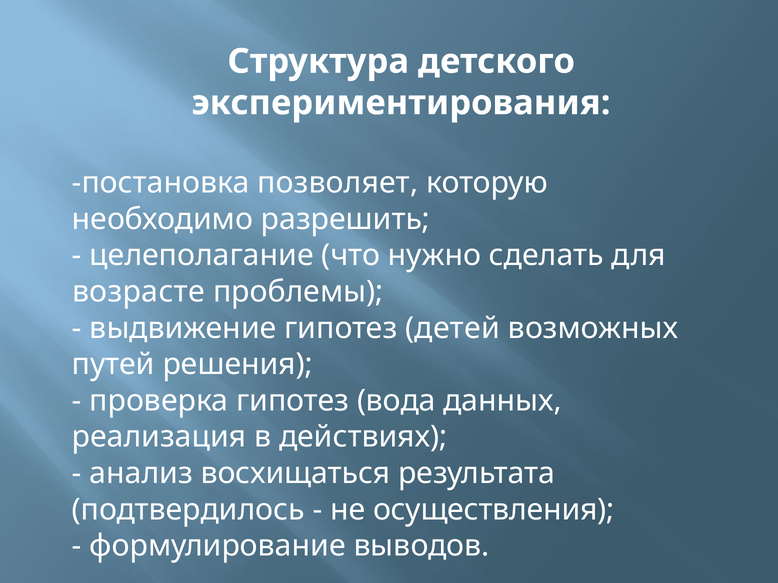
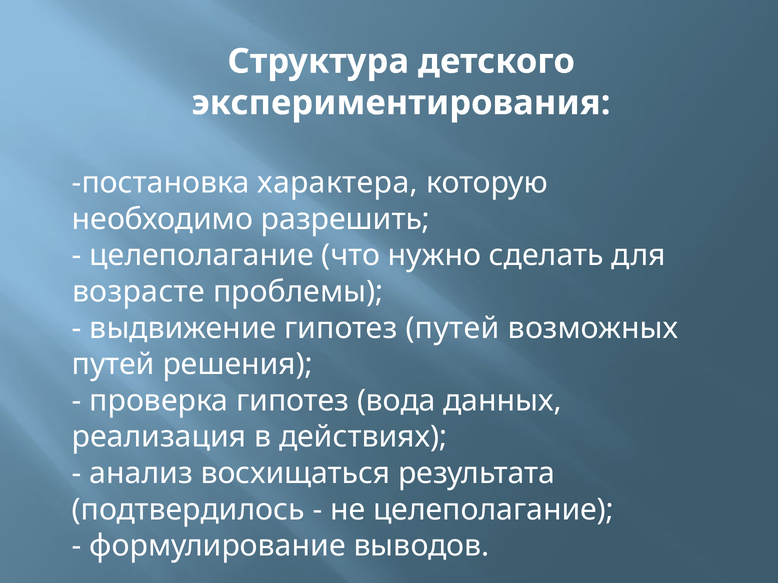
позволяет: позволяет -> характера
гипотез детей: детей -> путей
не осуществления: осуществления -> целеполагание
